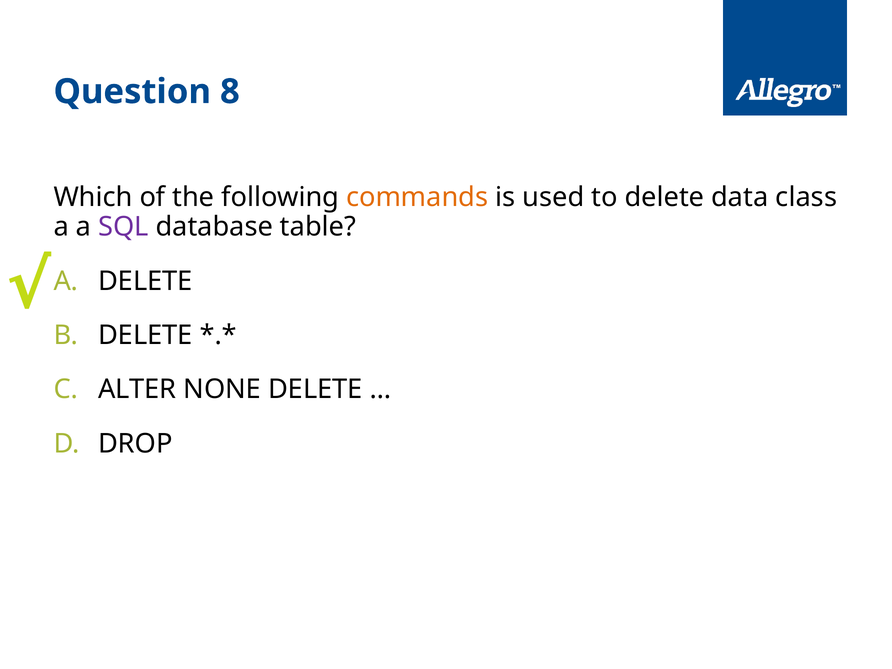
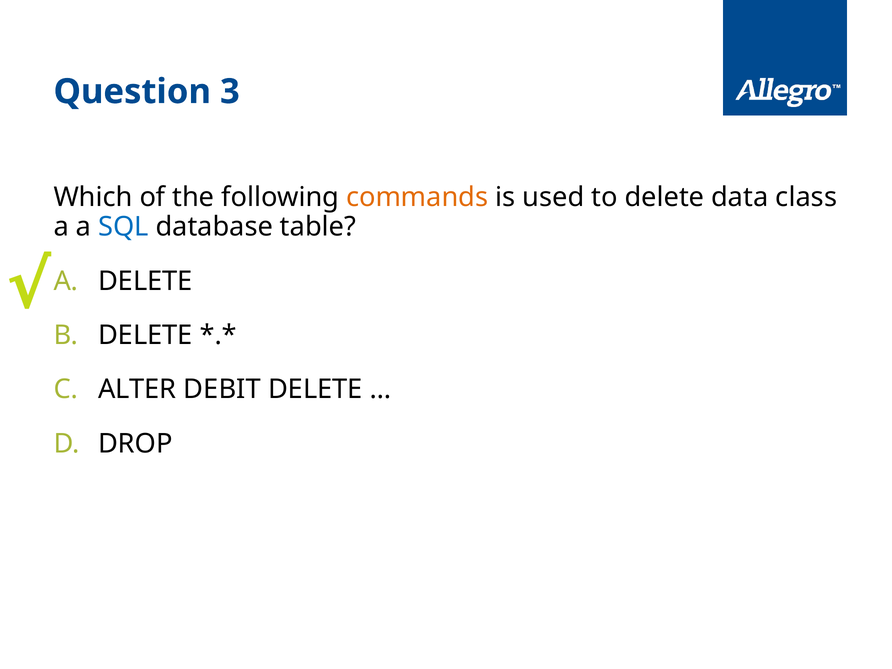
8: 8 -> 3
SQL colour: purple -> blue
NONE: NONE -> DEBIT
